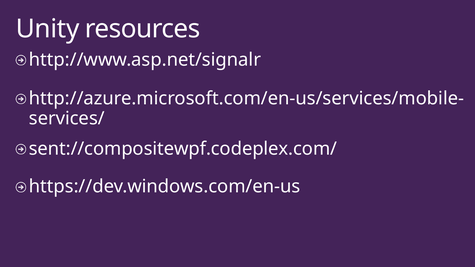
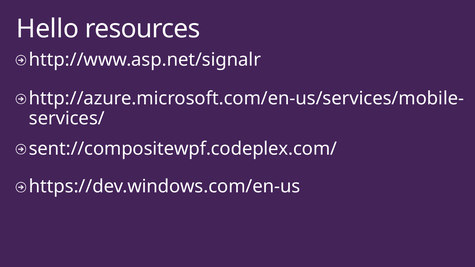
Unity: Unity -> Hello
